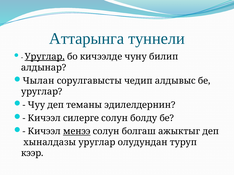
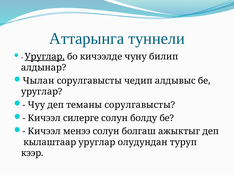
теманы эдилелдернин: эдилелдернин -> сорулгавысты
менээ underline: present -> none
хыналдазы: хыналдазы -> кылаштаар
